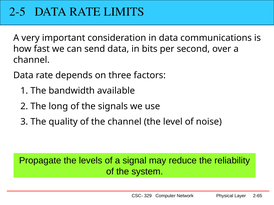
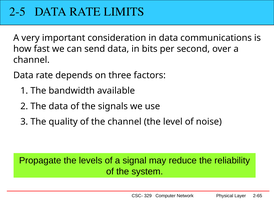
The long: long -> data
